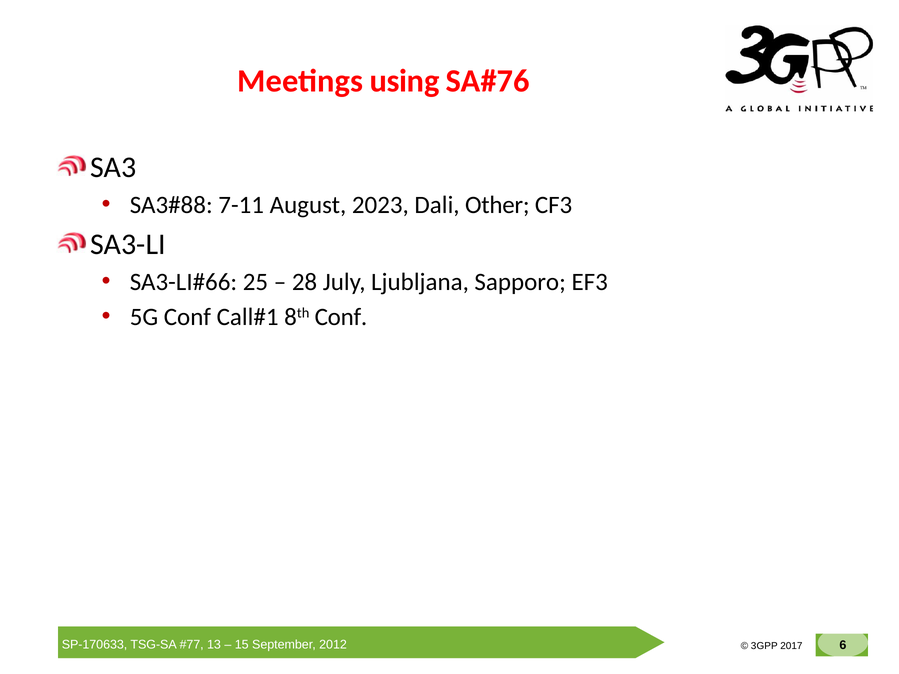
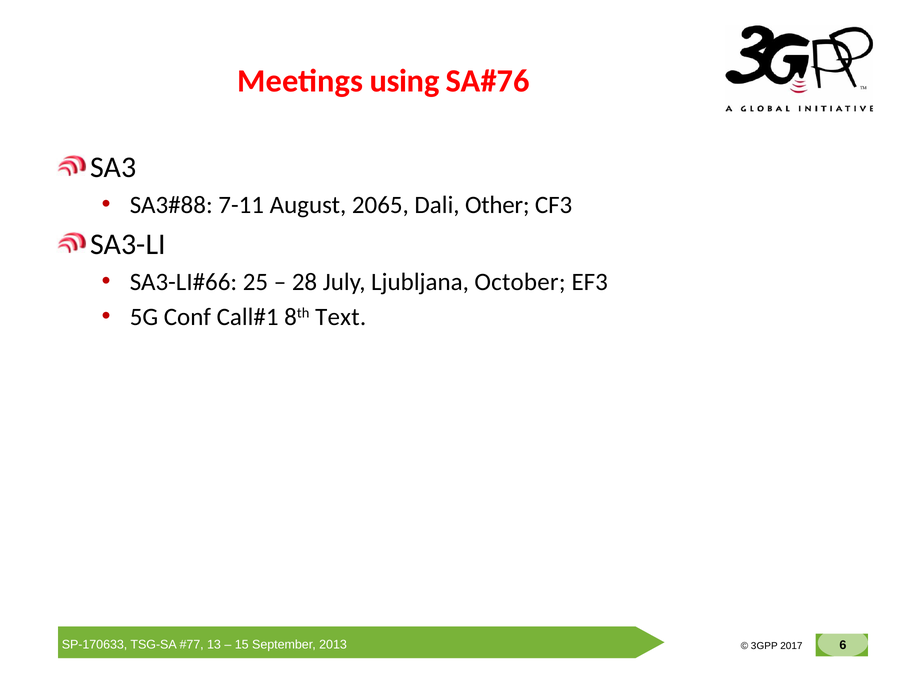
2023: 2023 -> 2065
Sapporo: Sapporo -> October
8th Conf: Conf -> Text
2012 at (333, 645): 2012 -> 2013
